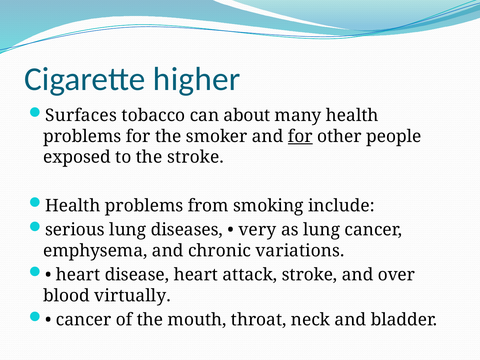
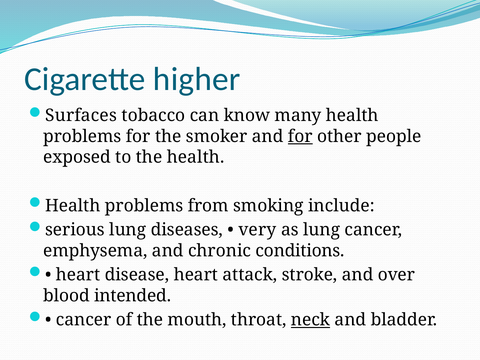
about: about -> know
the stroke: stroke -> health
variations: variations -> conditions
virtually: virtually -> intended
neck underline: none -> present
